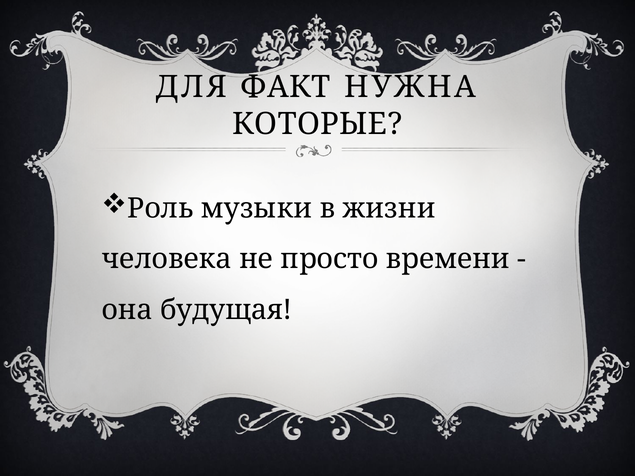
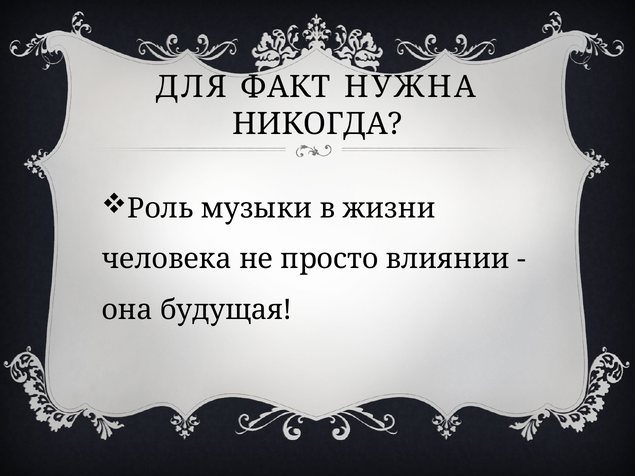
КОТОРЫЕ: КОТОРЫЕ -> НИКОГДА
времени: времени -> влиянии
